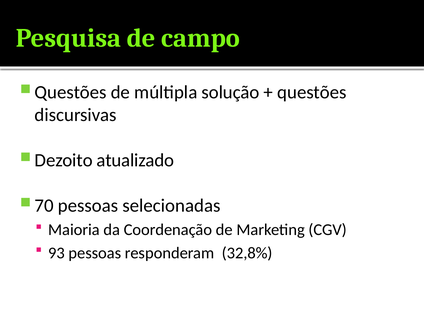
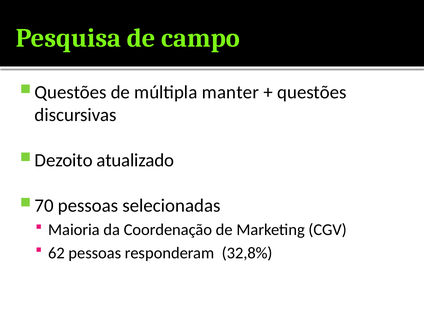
solução: solução -> manter
93: 93 -> 62
